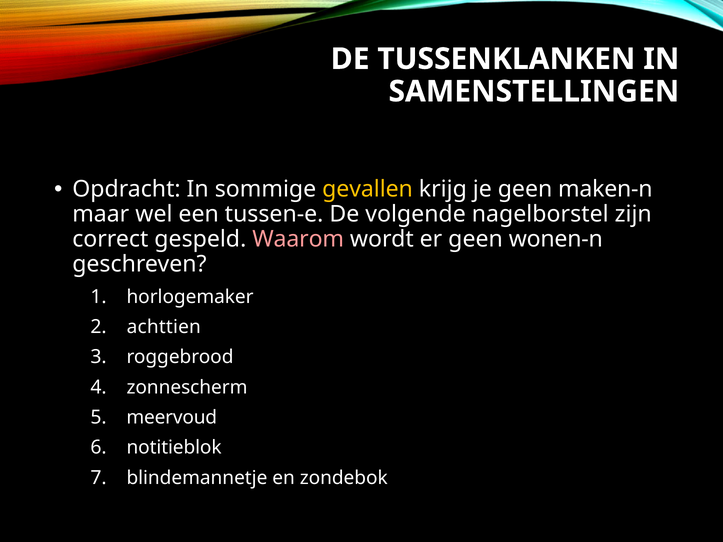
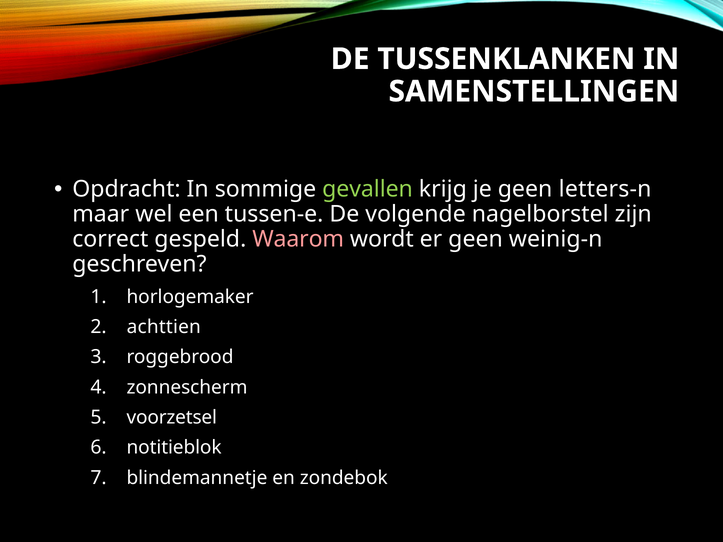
gevallen colour: yellow -> light green
maken-n: maken-n -> letters-n
wonen-n: wonen-n -> weinig-n
meervoud: meervoud -> voorzetsel
